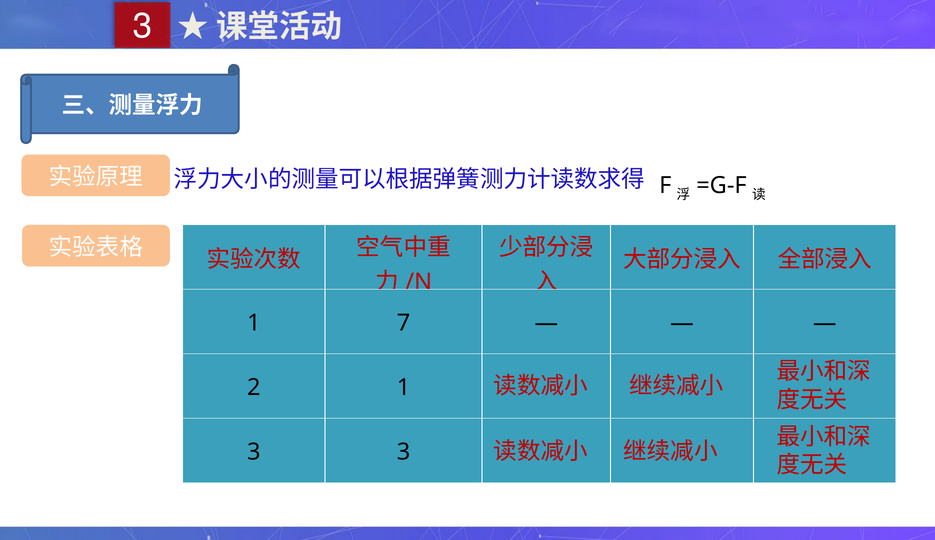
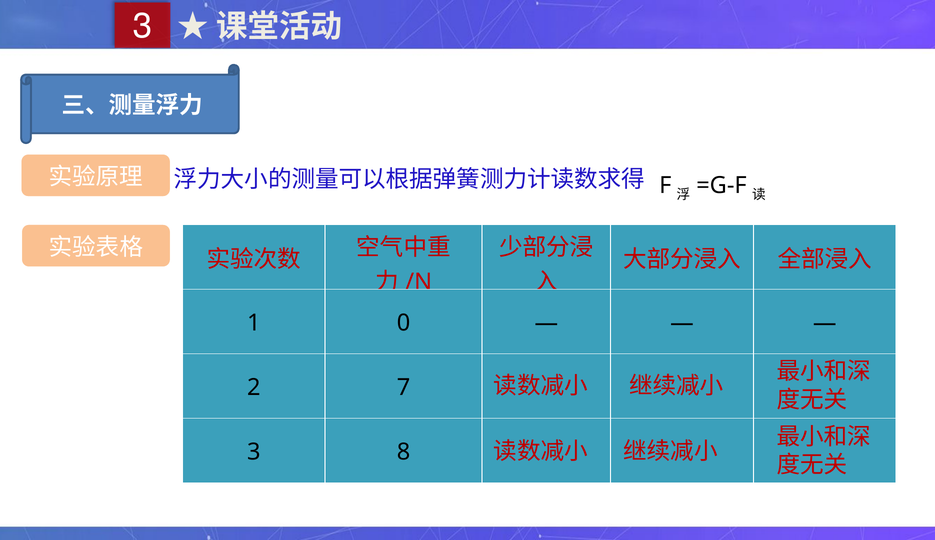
7: 7 -> 0
2 1: 1 -> 7
3 3: 3 -> 8
